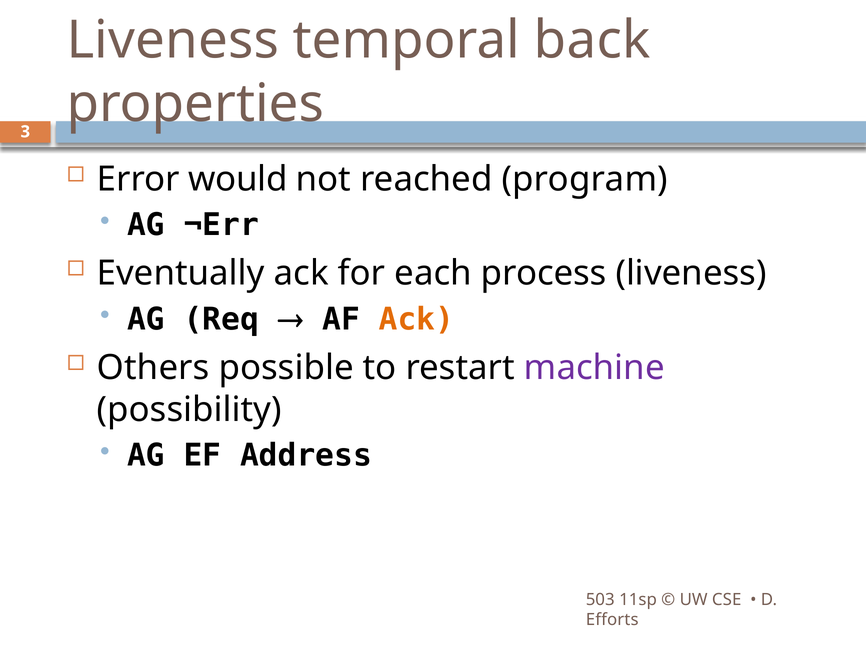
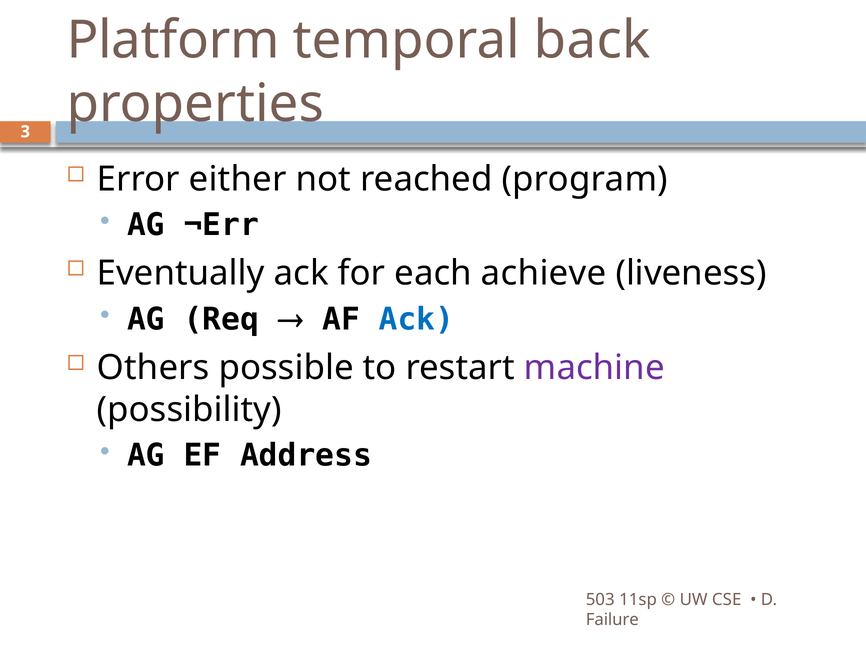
Liveness at (173, 40): Liveness -> Platform
would: would -> either
process: process -> achieve
Ack at (416, 320) colour: orange -> blue
Efforts: Efforts -> Failure
